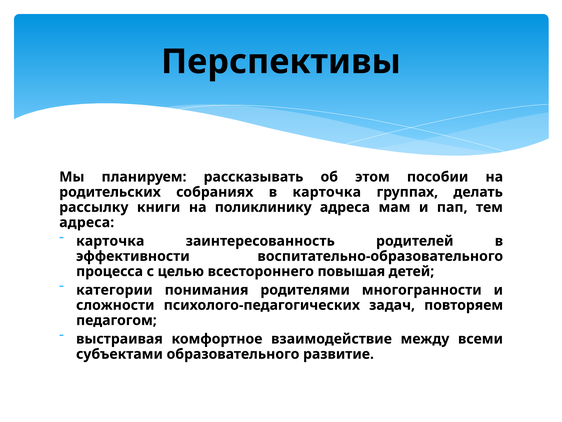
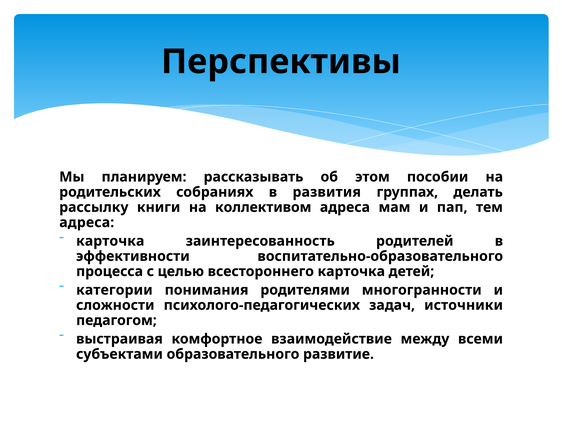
в карточка: карточка -> развития
поликлинику: поликлинику -> коллективом
всестороннего повышая: повышая -> карточка
повторяем: повторяем -> источники
